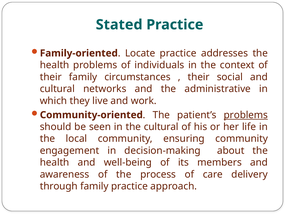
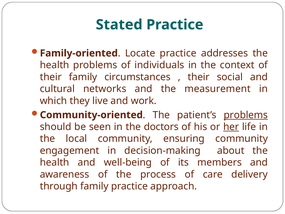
administrative: administrative -> measurement
the cultural: cultural -> doctors
her underline: none -> present
